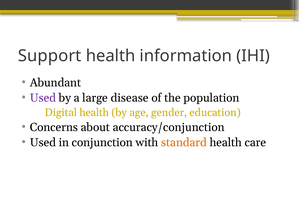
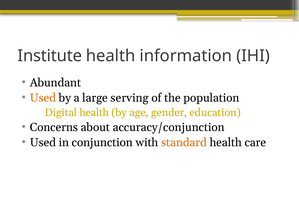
Support: Support -> Institute
Used at (43, 98) colour: purple -> orange
disease: disease -> serving
